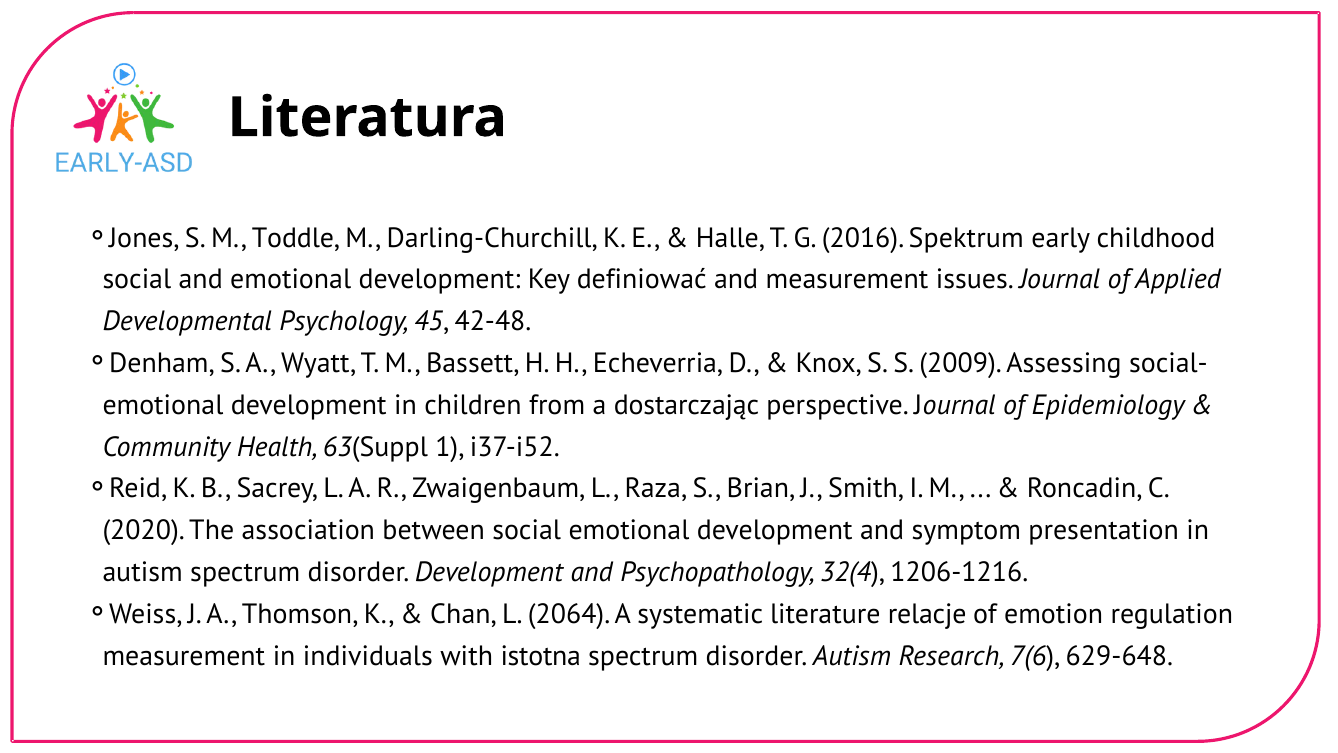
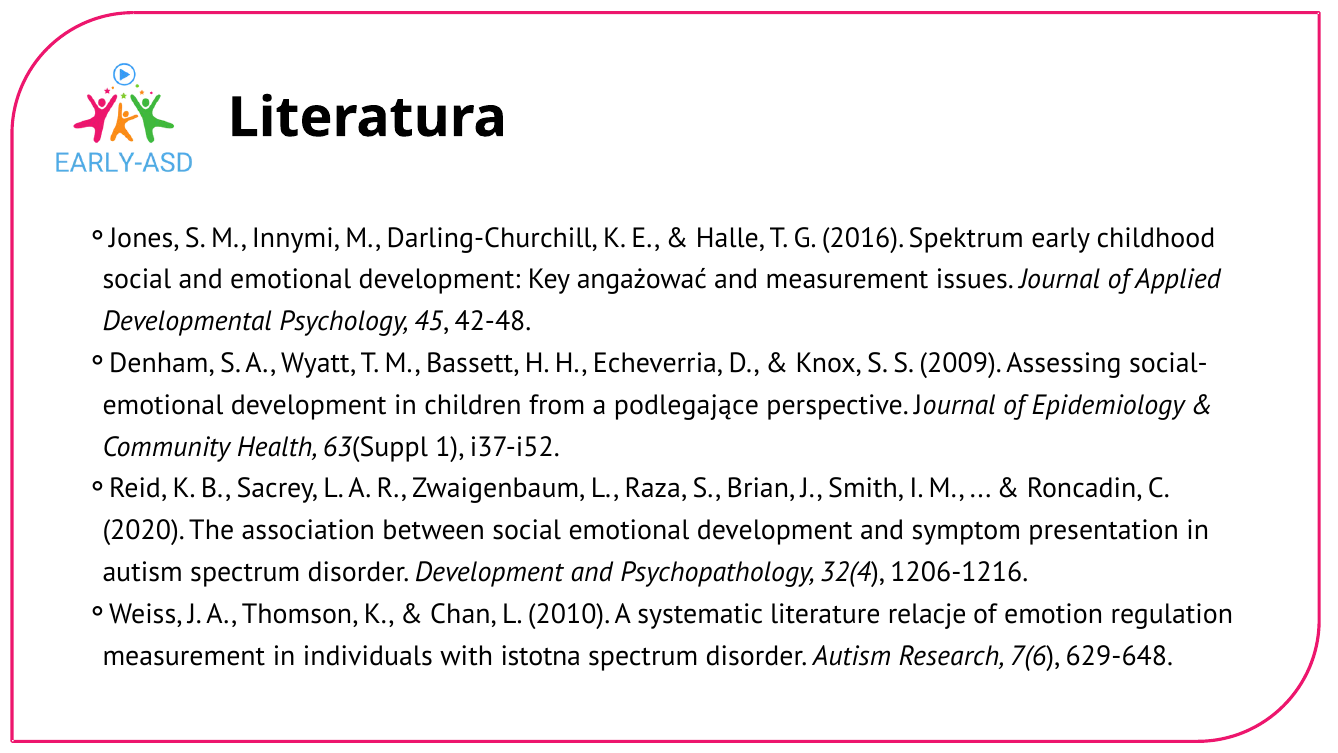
Toddle: Toddle -> Innymi
definiować: definiować -> angażować
dostarczając: dostarczając -> podlegające
2064: 2064 -> 2010
